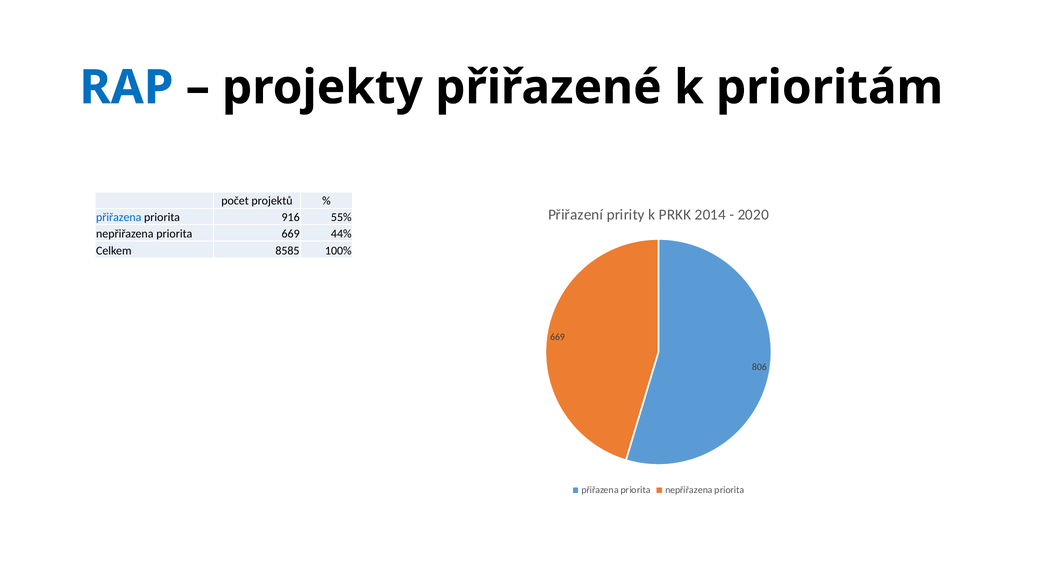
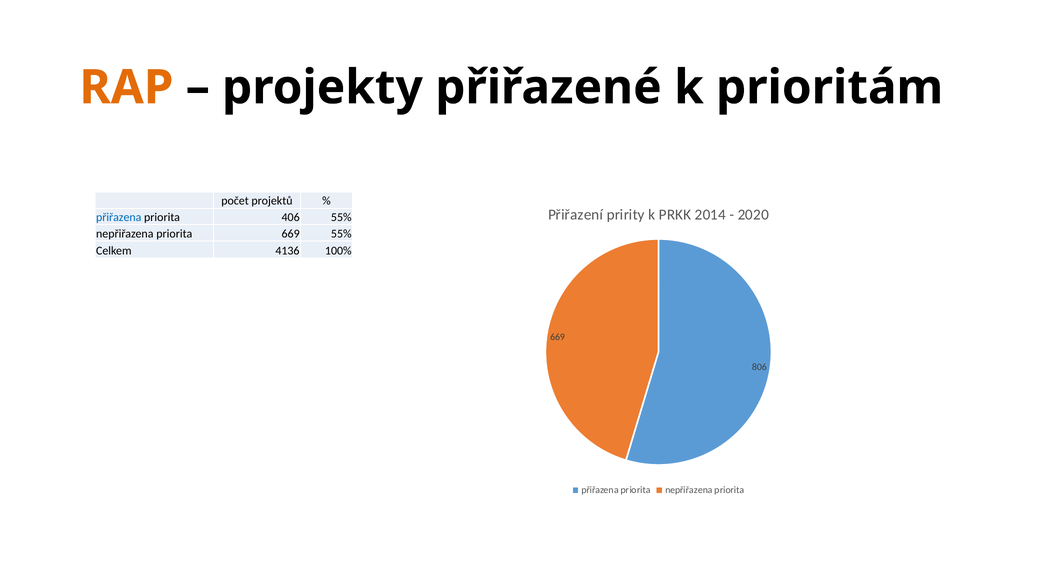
RAP colour: blue -> orange
916: 916 -> 406
669 44%: 44% -> 55%
8585: 8585 -> 4136
